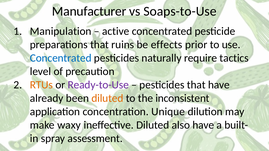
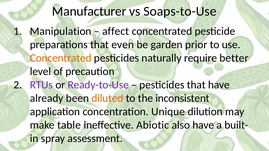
active: active -> affect
ruins: ruins -> even
effects: effects -> garden
Concentrated at (61, 58) colour: blue -> orange
tactics: tactics -> better
RTUs colour: orange -> purple
waxy: waxy -> table
ineffective Diluted: Diluted -> Abiotic
